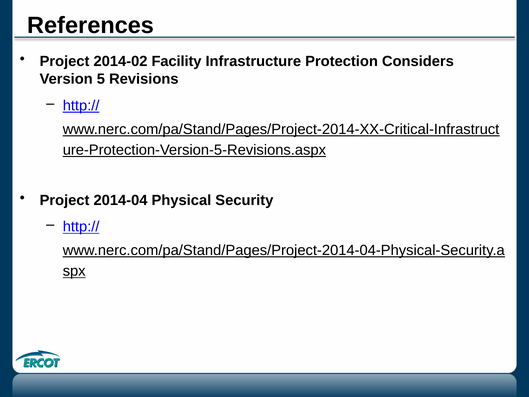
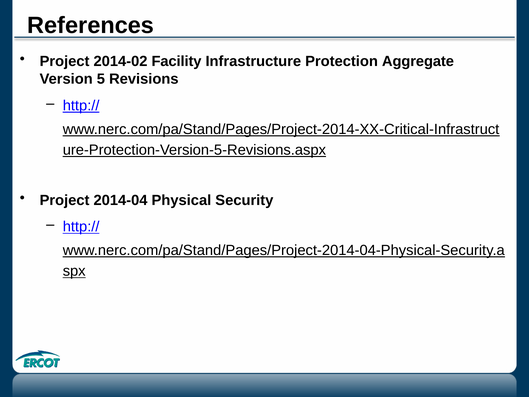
Considers: Considers -> Aggregate
